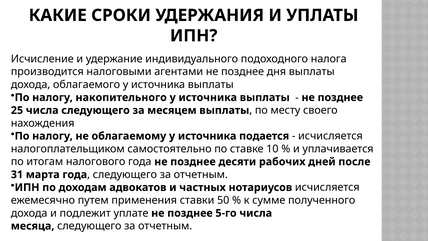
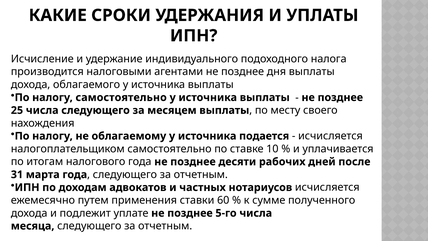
налогу накопительного: накопительного -> самостоятельно
50: 50 -> 60
